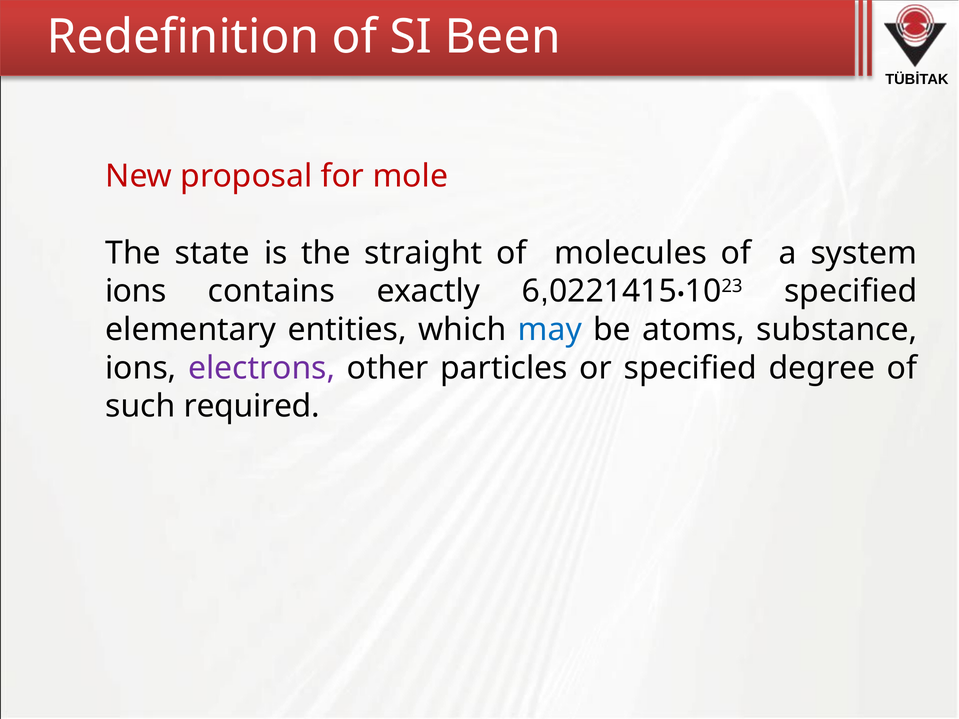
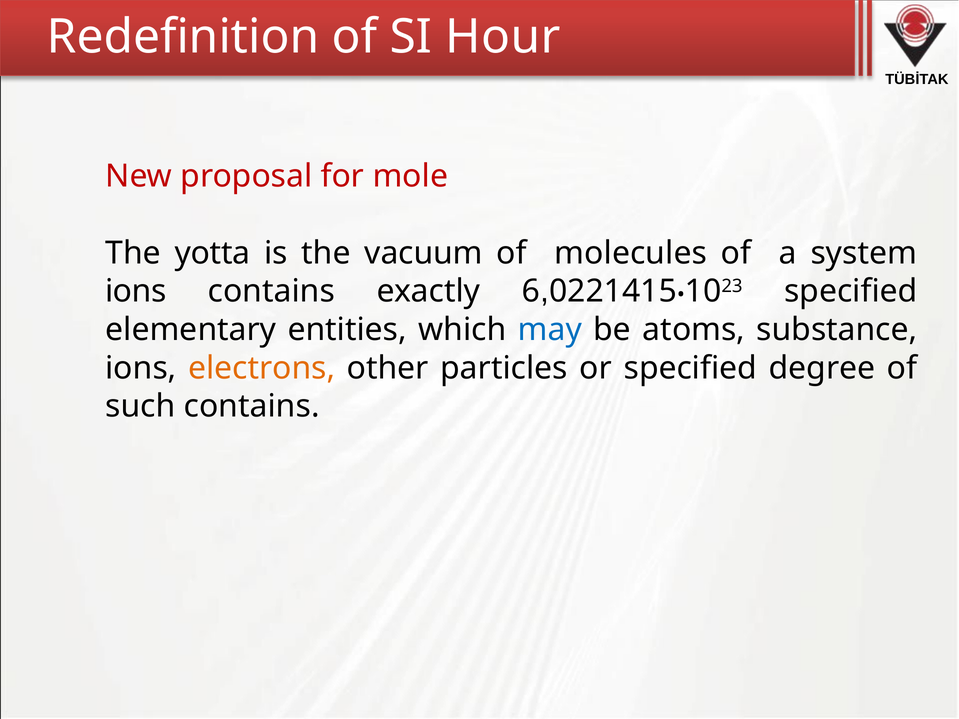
Been: Been -> Hour
state: state -> yotta
straight: straight -> vacuum
electrons colour: purple -> orange
such required: required -> contains
